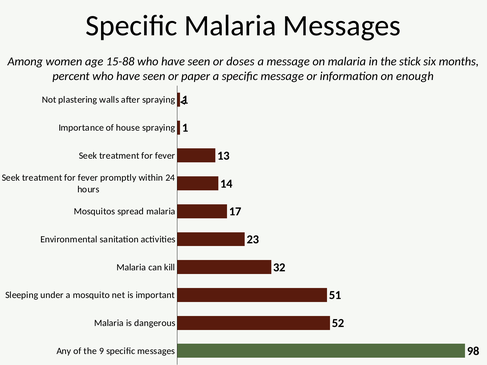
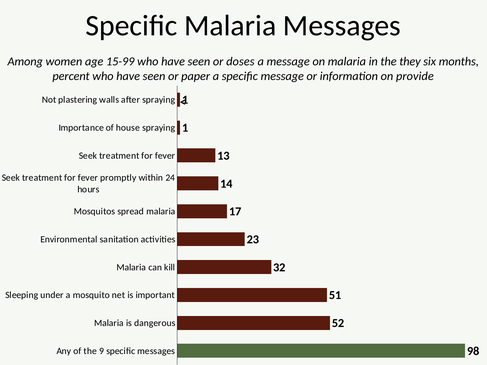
15-88: 15-88 -> 15-99
stick: stick -> they
enough: enough -> provide
